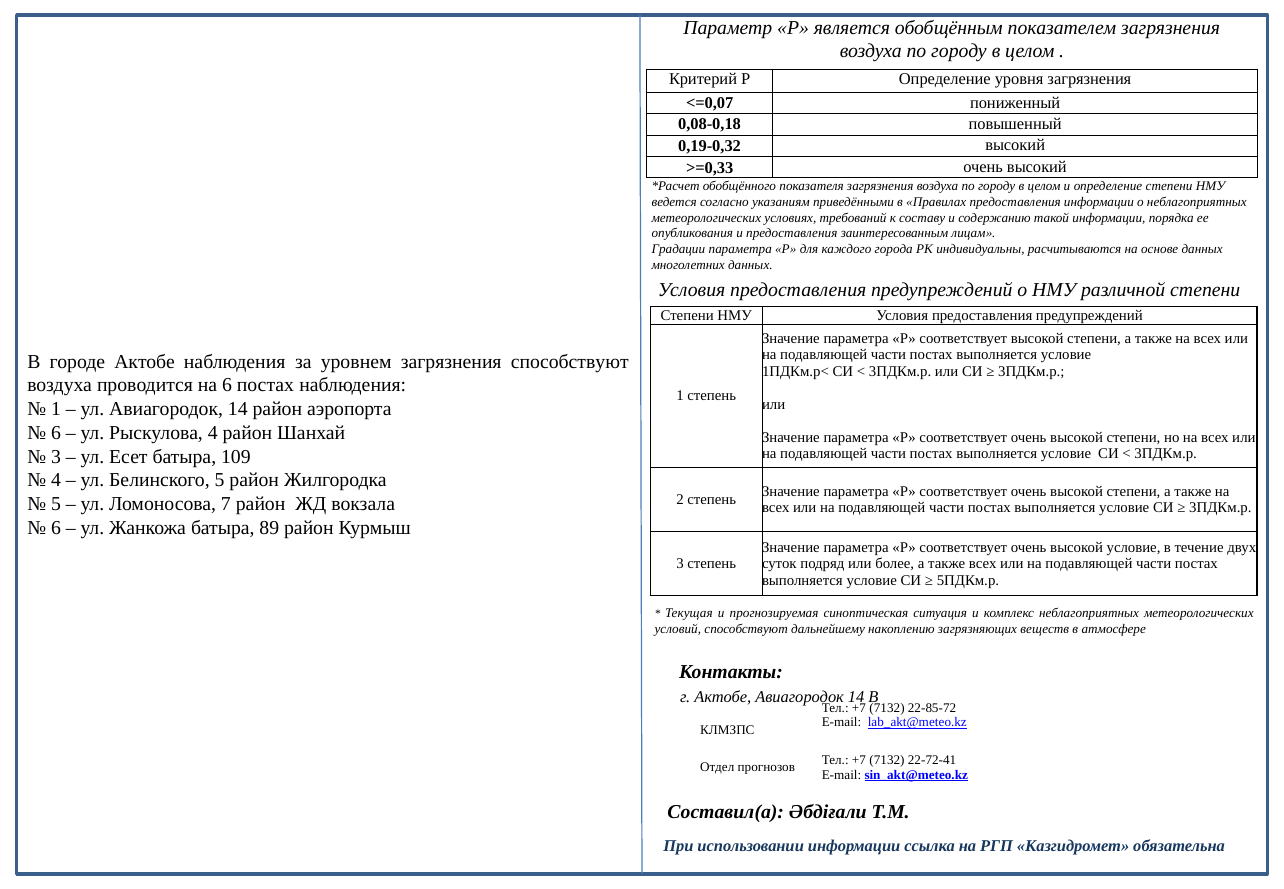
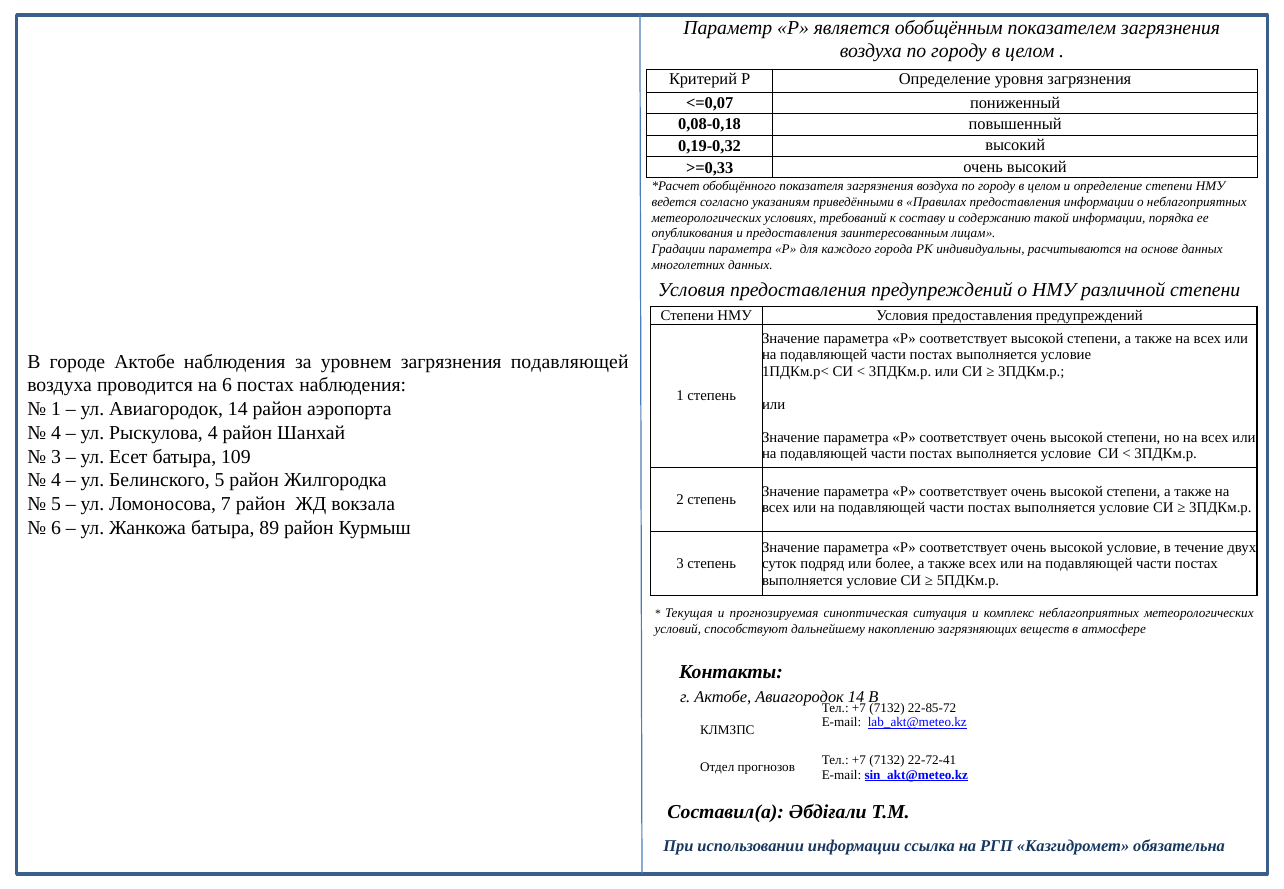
загрязнения способствуют: способствуют -> подавляющей
6 at (56, 433): 6 -> 4
